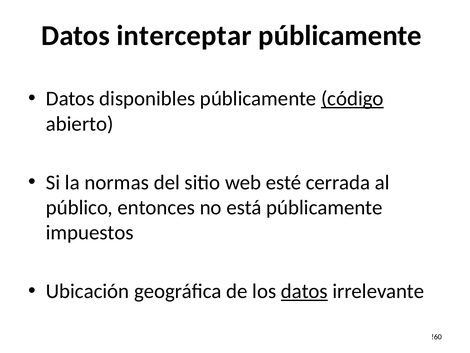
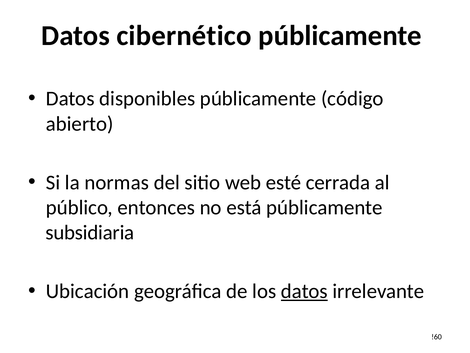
interceptar: interceptar -> cibernético
código underline: present -> none
impuestos: impuestos -> subsidiaria
